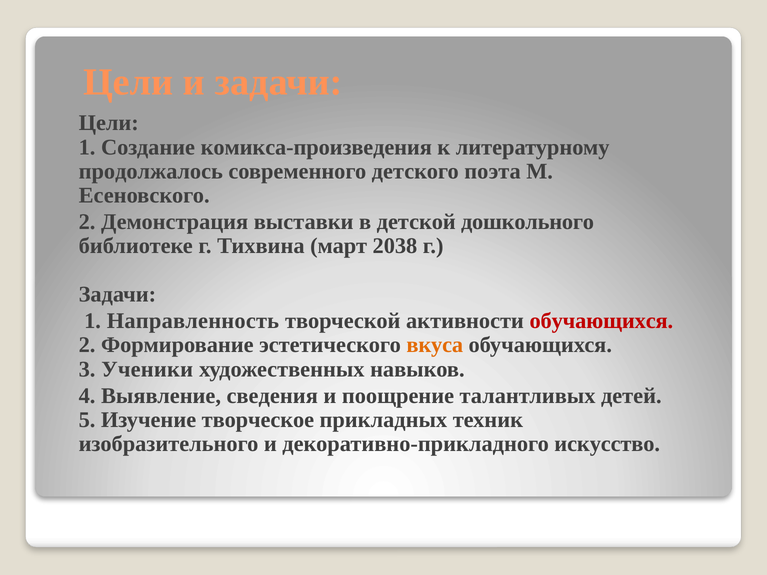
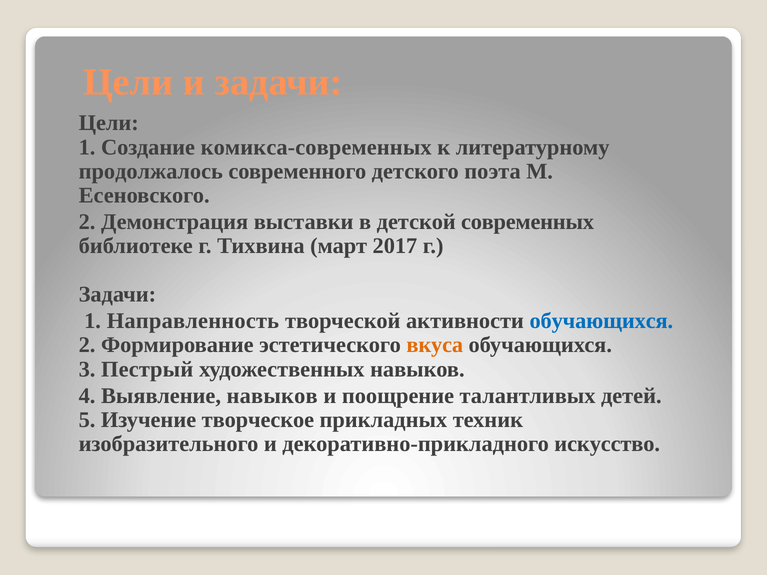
комикса-произведения: комикса-произведения -> комикса-современных
дошкольного: дошкольного -> современных
2038: 2038 -> 2017
обучающихся at (601, 321) colour: red -> blue
Ученики: Ученики -> Пестрый
Выявление сведения: сведения -> навыков
